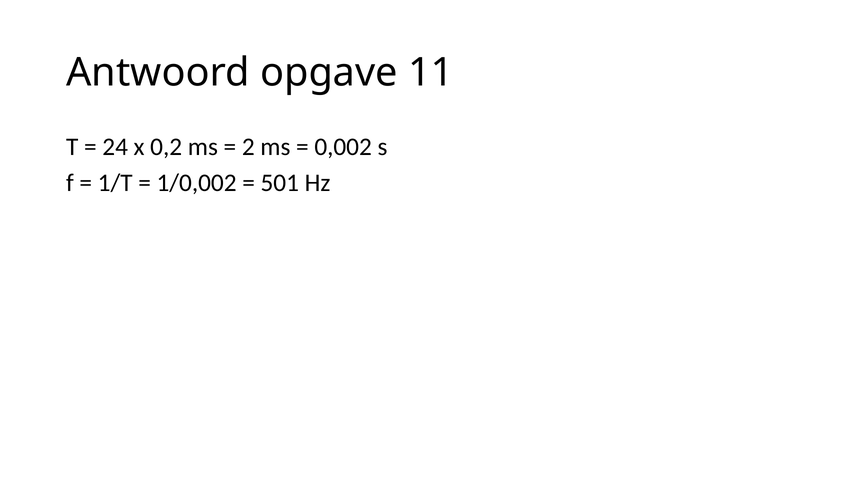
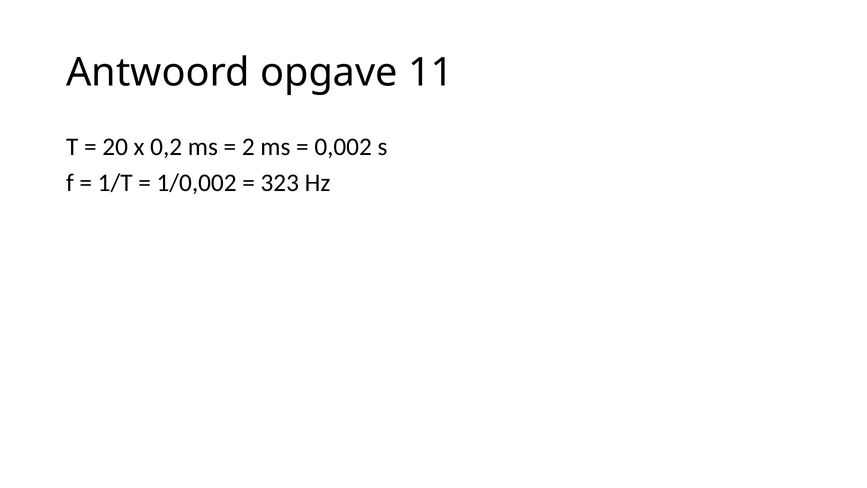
24: 24 -> 20
501: 501 -> 323
